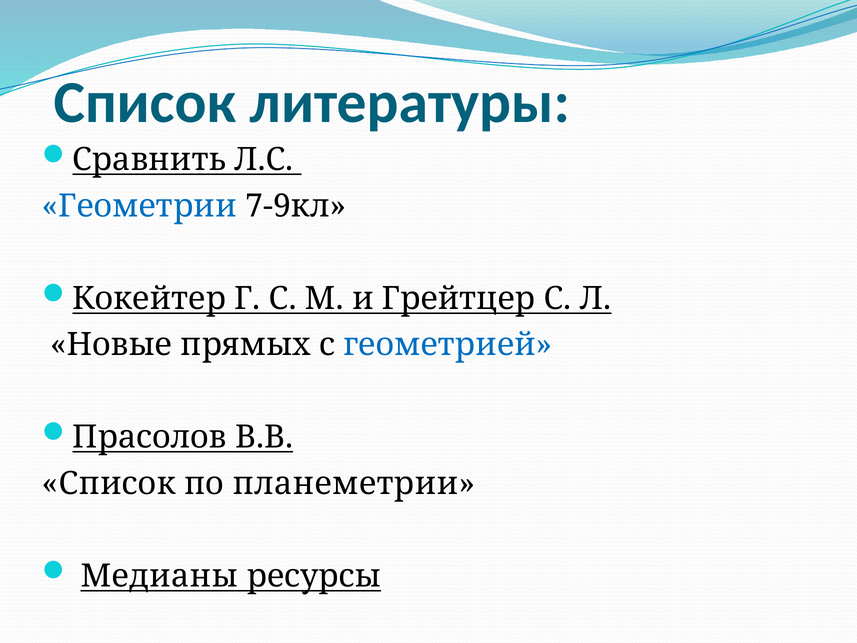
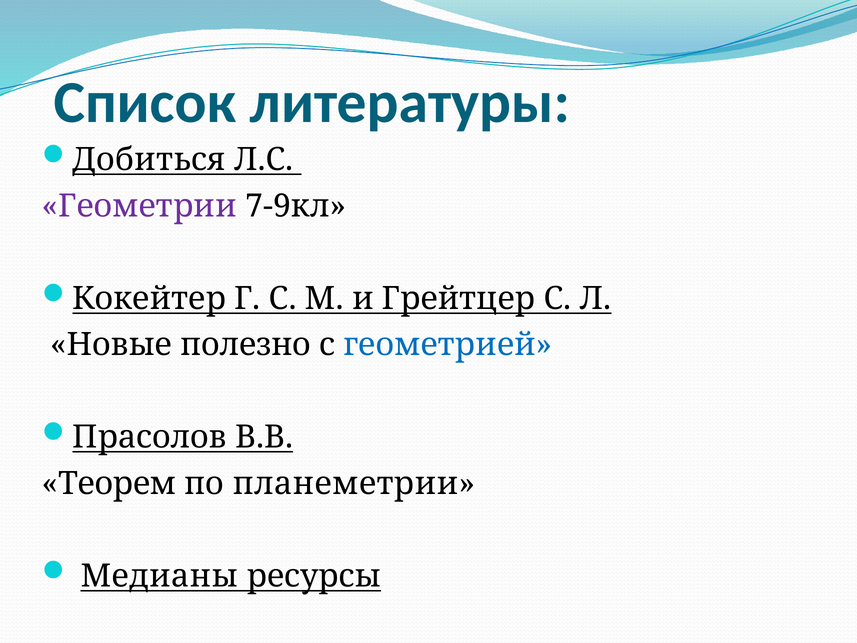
Сравнить: Сравнить -> Добиться
Геометрии colour: blue -> purple
прямых: прямых -> полезно
Список at (109, 483): Список -> Теорем
